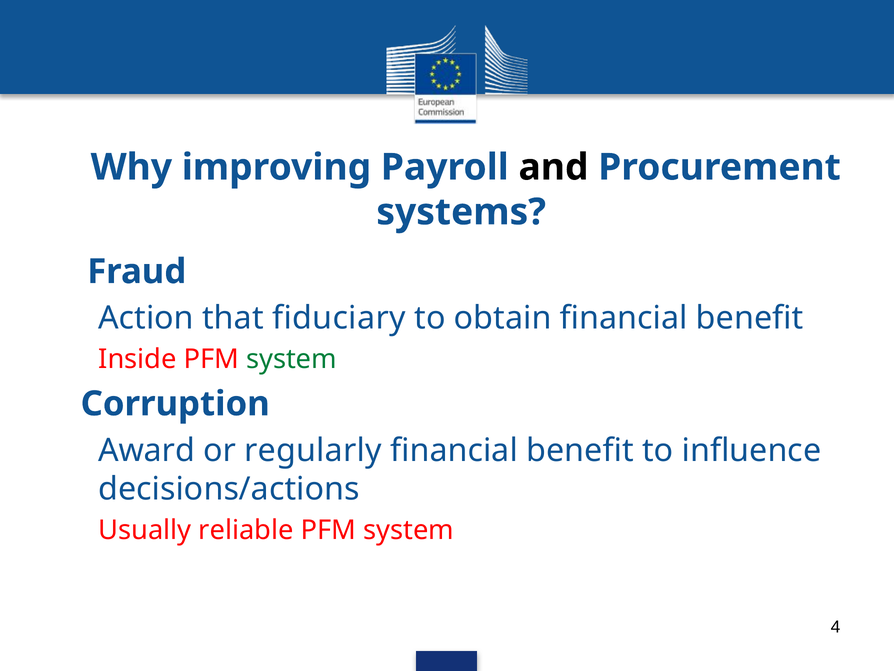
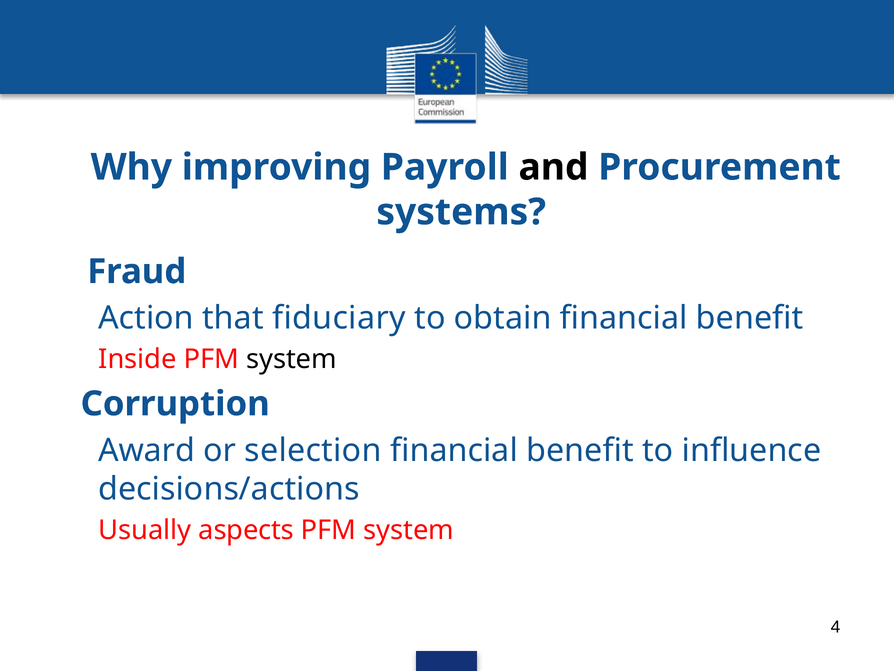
system at (291, 359) colour: green -> black
regularly: regularly -> selection
reliable: reliable -> aspects
